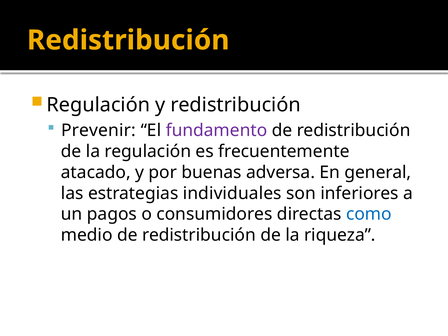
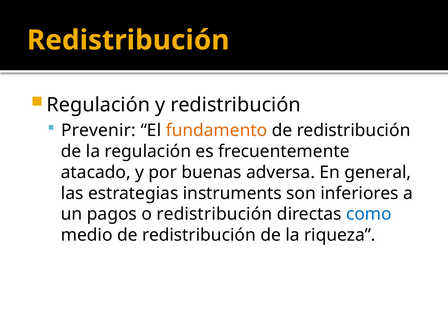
fundamento colour: purple -> orange
individuales: individuales -> instruments
o consumidores: consumidores -> redistribución
